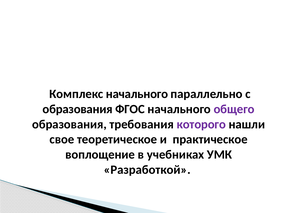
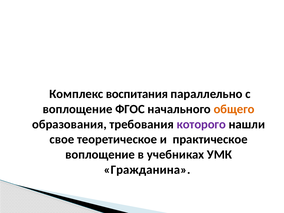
Комплекс начального: начального -> воспитания
образования at (78, 109): образования -> воплощение
общего colour: purple -> orange
Разработкой: Разработкой -> Гражданина
